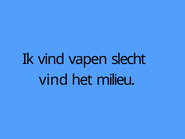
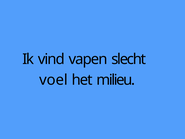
vind at (54, 80): vind -> voel
